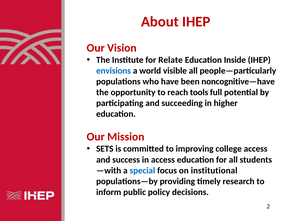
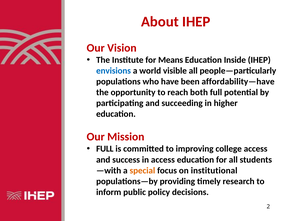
Relate: Relate -> Means
noncognitive—have: noncognitive—have -> affordability—have
tools: tools -> both
SETS at (105, 149): SETS -> FULL
special colour: blue -> orange
